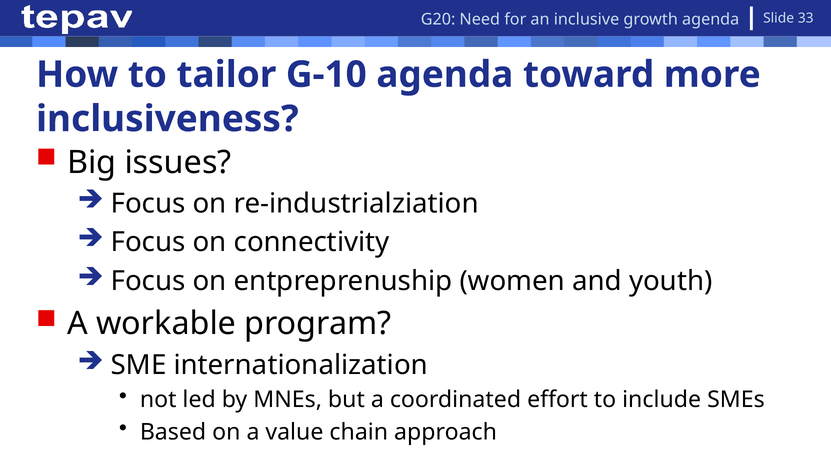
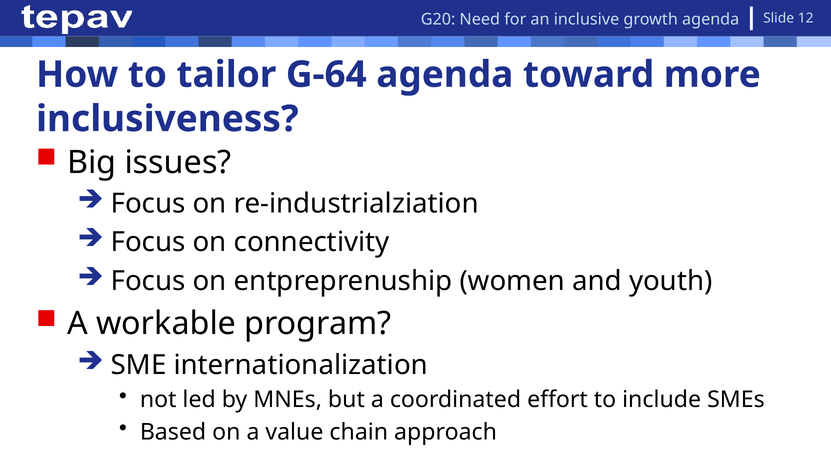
33: 33 -> 12
G-10: G-10 -> G-64
